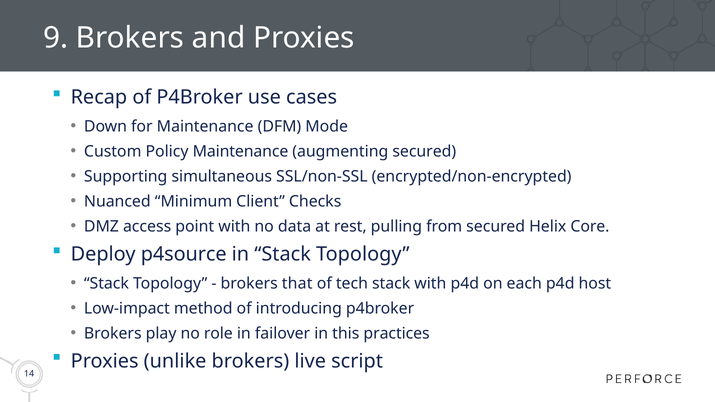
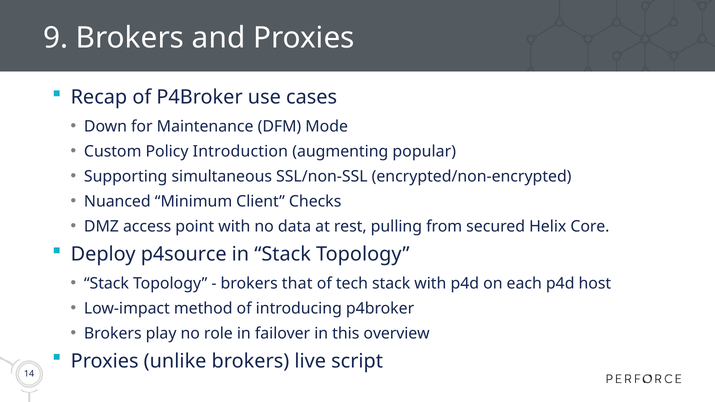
Policy Maintenance: Maintenance -> Introduction
augmenting secured: secured -> popular
practices: practices -> overview
